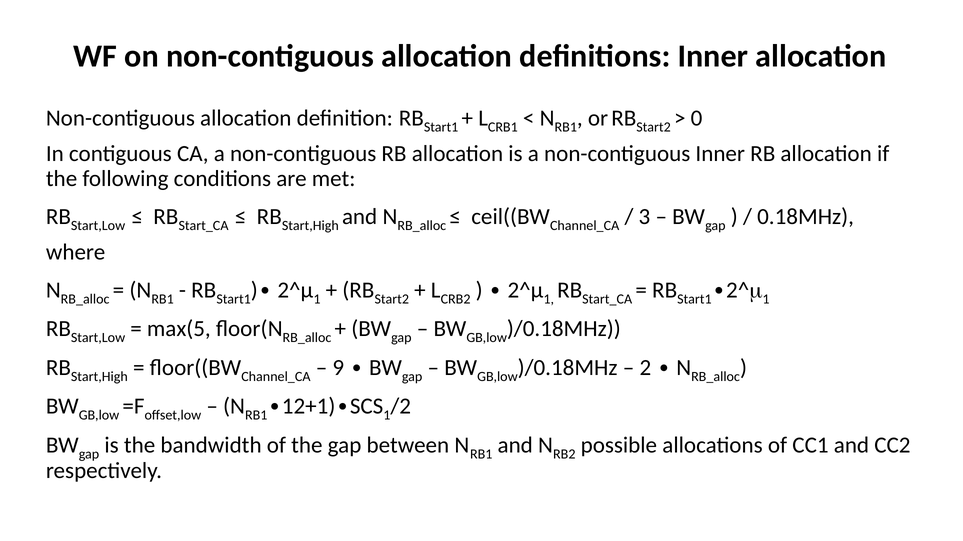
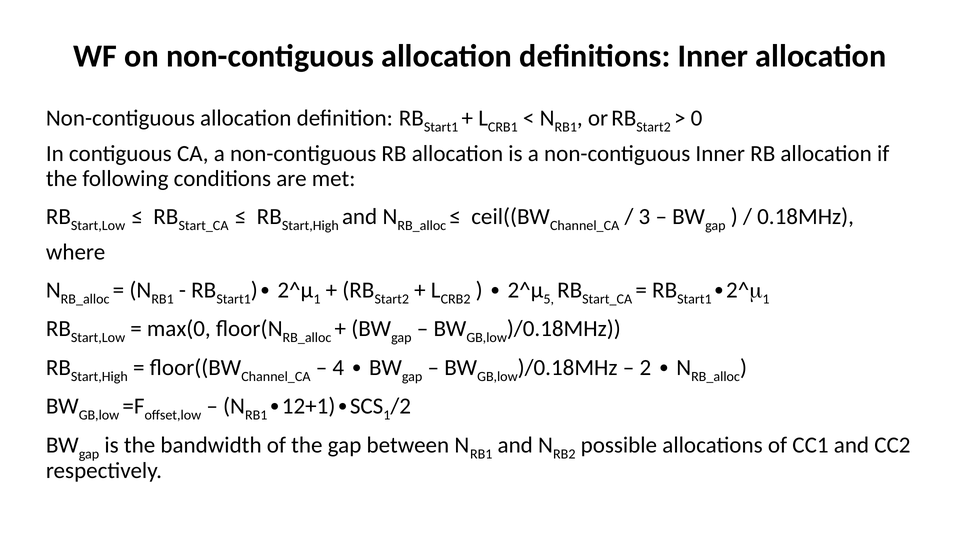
1 at (549, 299): 1 -> 5
max(5: max(5 -> max(0
9: 9 -> 4
